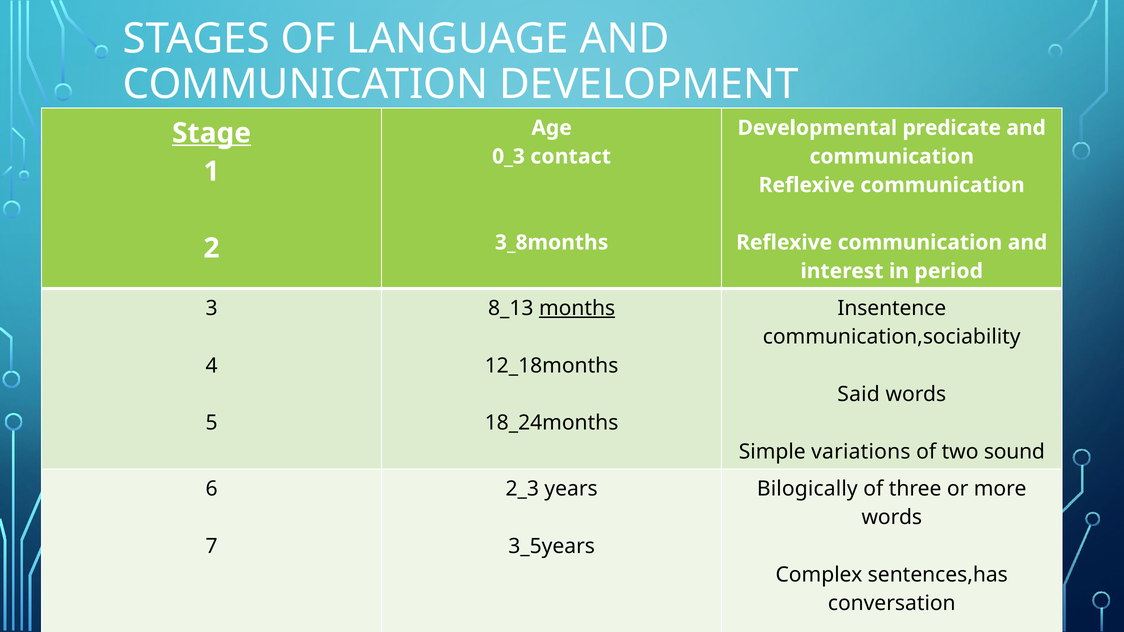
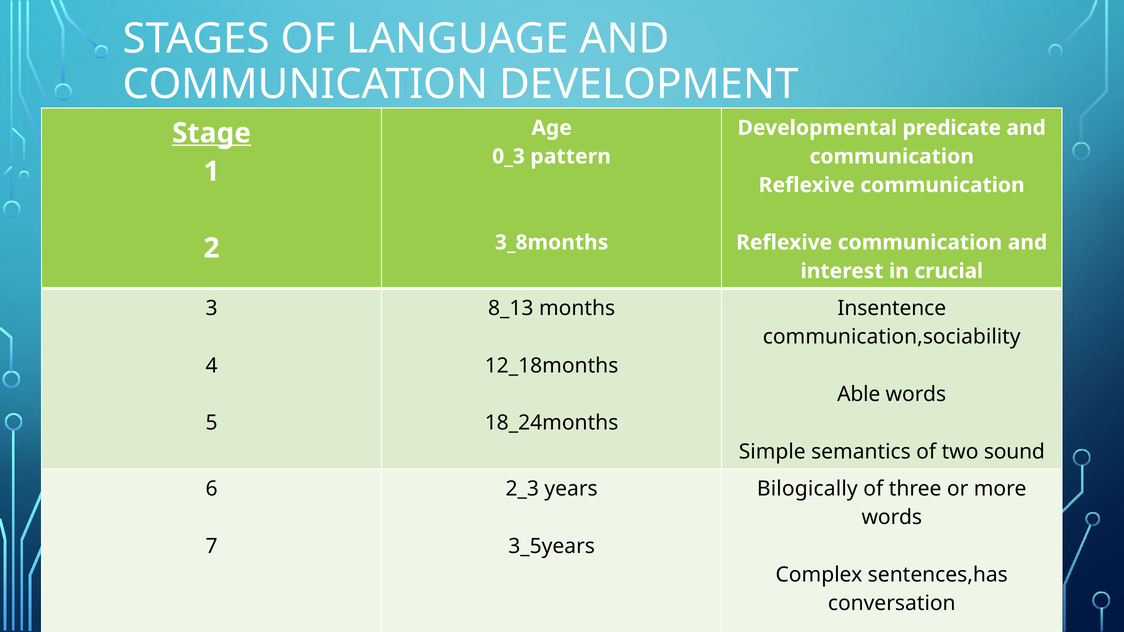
contact: contact -> pattern
period: period -> crucial
months underline: present -> none
Said: Said -> Able
variations: variations -> semantics
